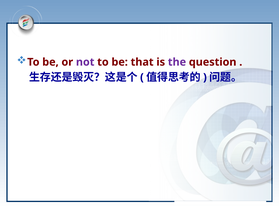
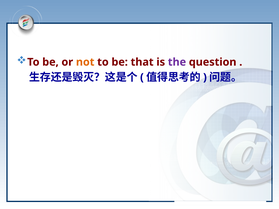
not colour: purple -> orange
